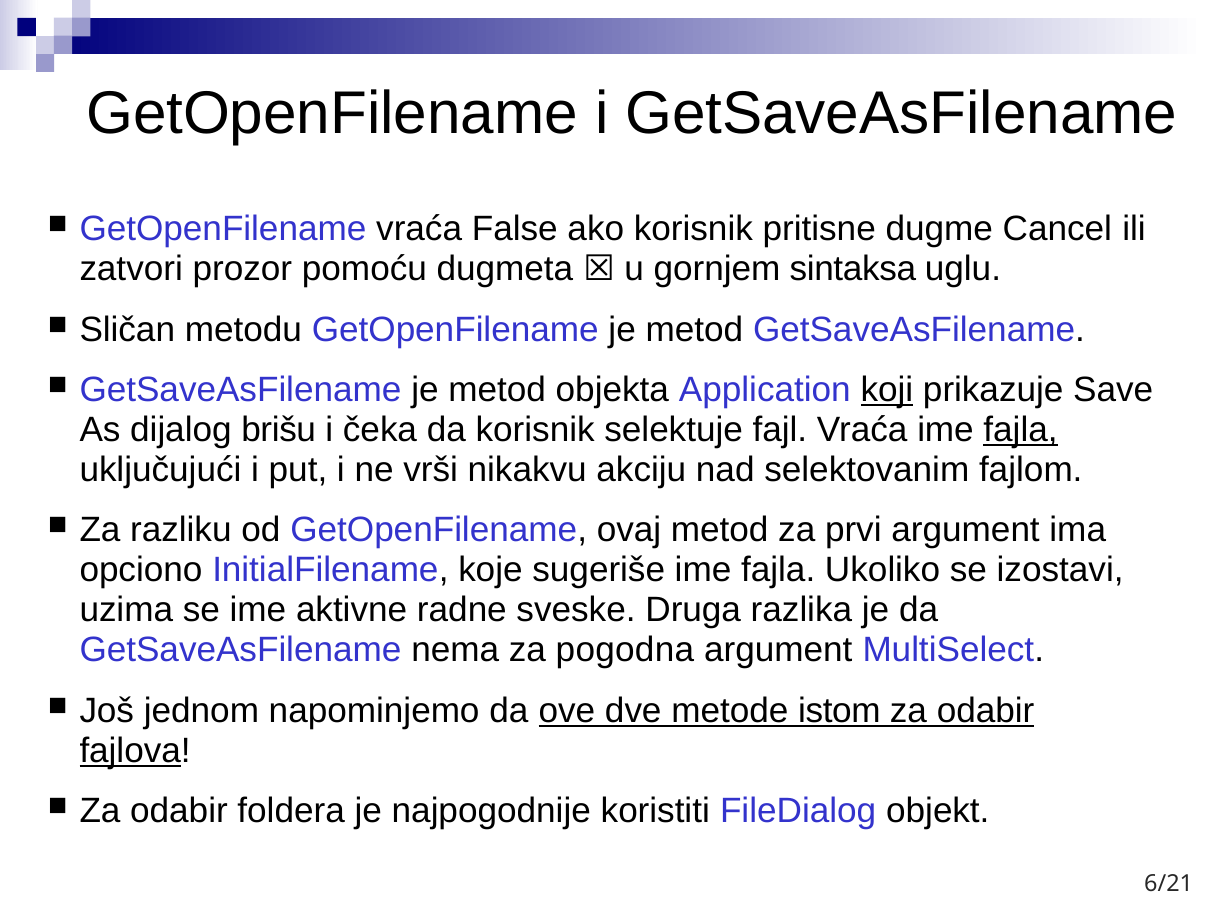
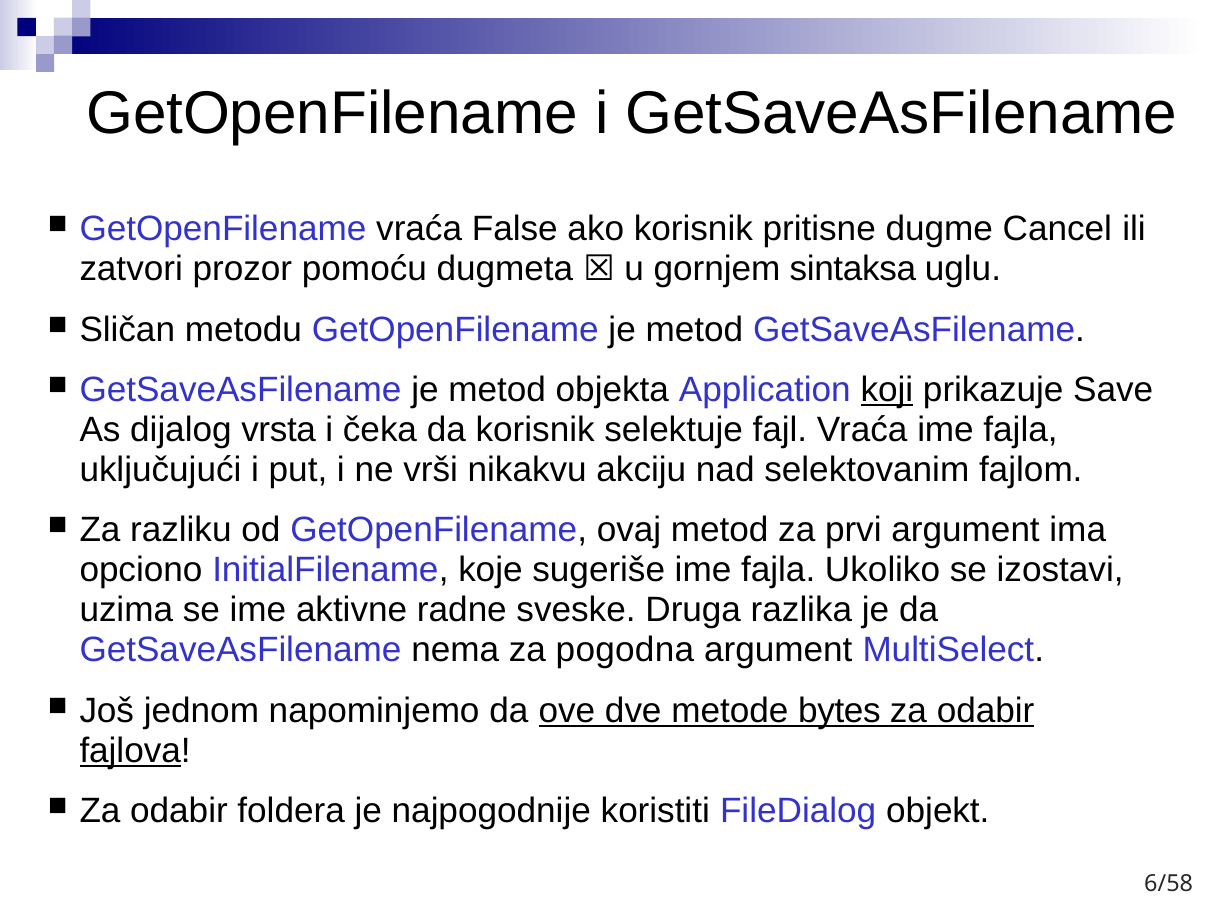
brišu: brišu -> vrsta
fajla at (1021, 430) underline: present -> none
istom: istom -> bytes
6/21: 6/21 -> 6/58
